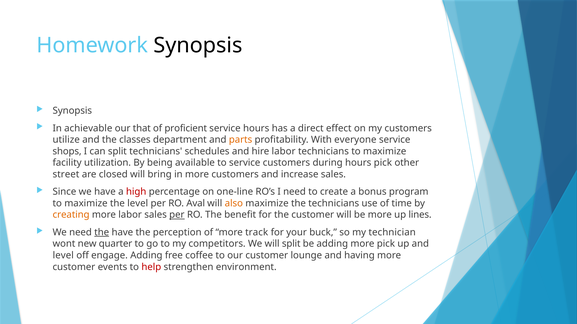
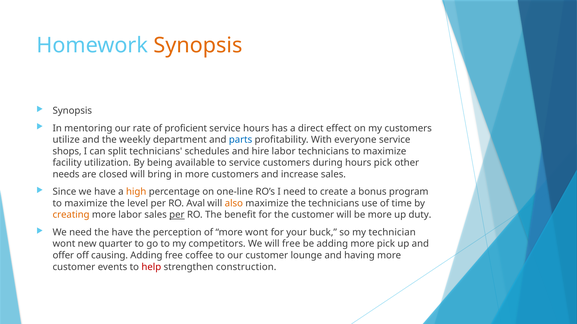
Synopsis at (198, 46) colour: black -> orange
achievable: achievable -> mentoring
that: that -> rate
classes: classes -> weekly
parts colour: orange -> blue
street: street -> needs
high colour: red -> orange
lines: lines -> duty
the at (102, 233) underline: present -> none
more track: track -> wont
will split: split -> free
level at (63, 256): level -> offer
engage: engage -> causing
environment: environment -> construction
